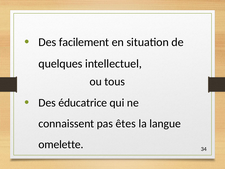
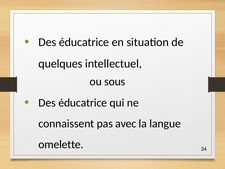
facilement at (84, 42): facilement -> éducatrice
tous: tous -> sous
êtes: êtes -> avec
